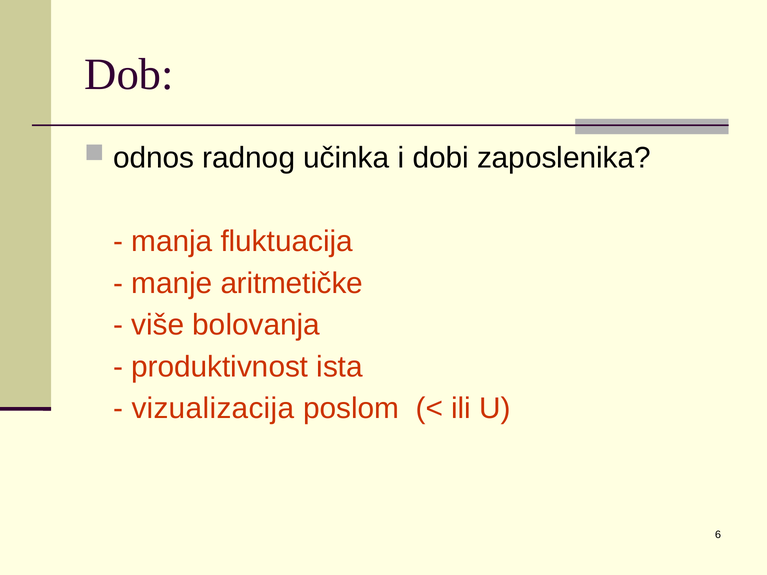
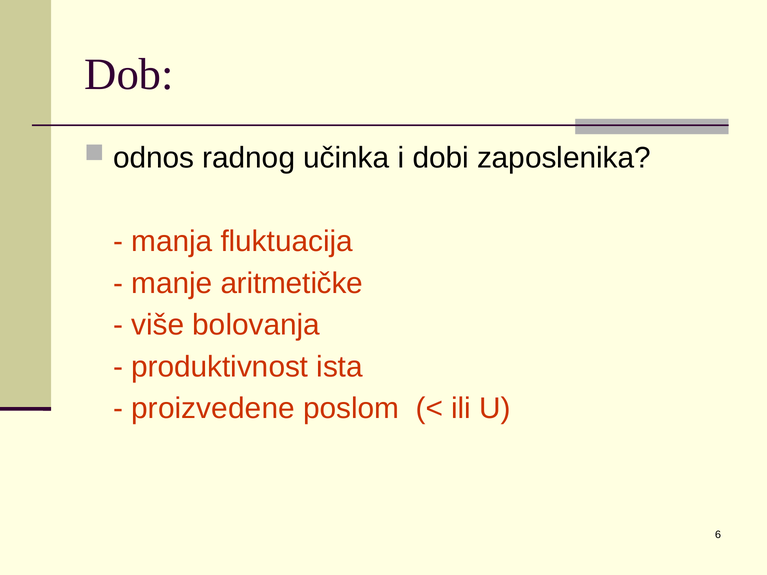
vizualizacija: vizualizacija -> proizvedene
